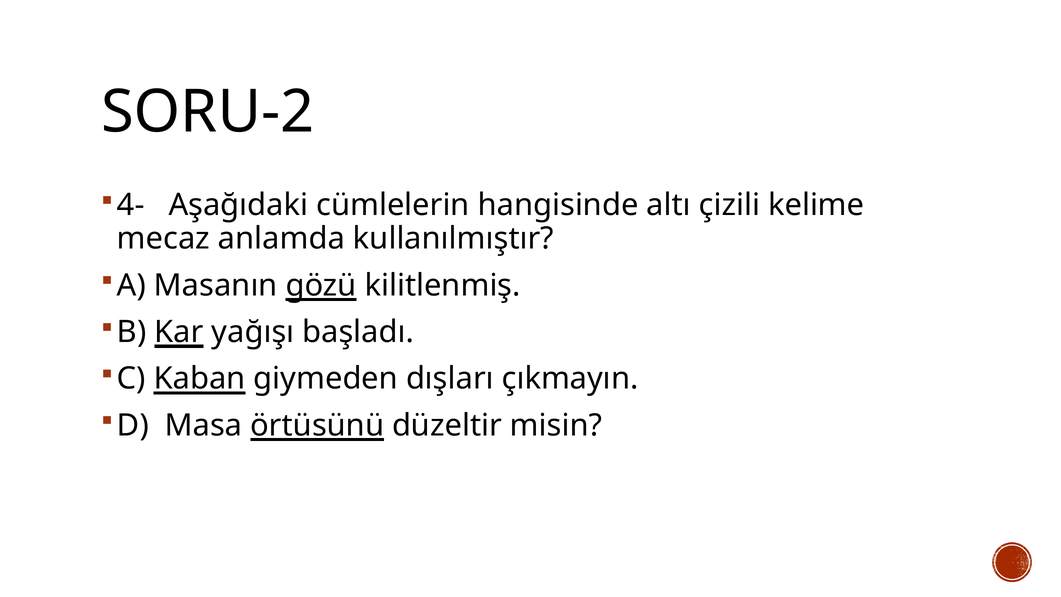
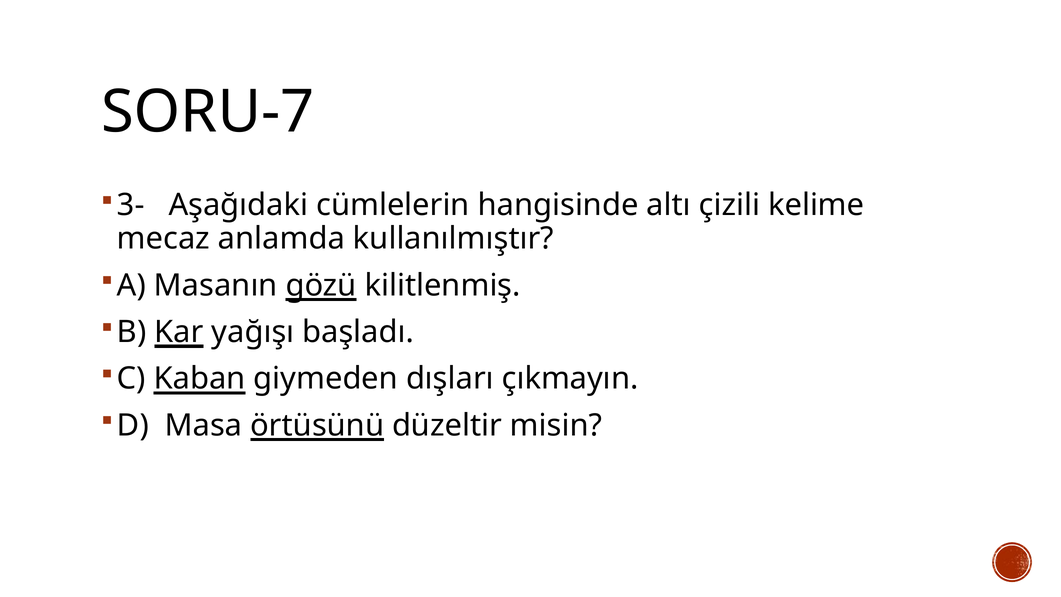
SORU-2: SORU-2 -> SORU-7
4-: 4- -> 3-
